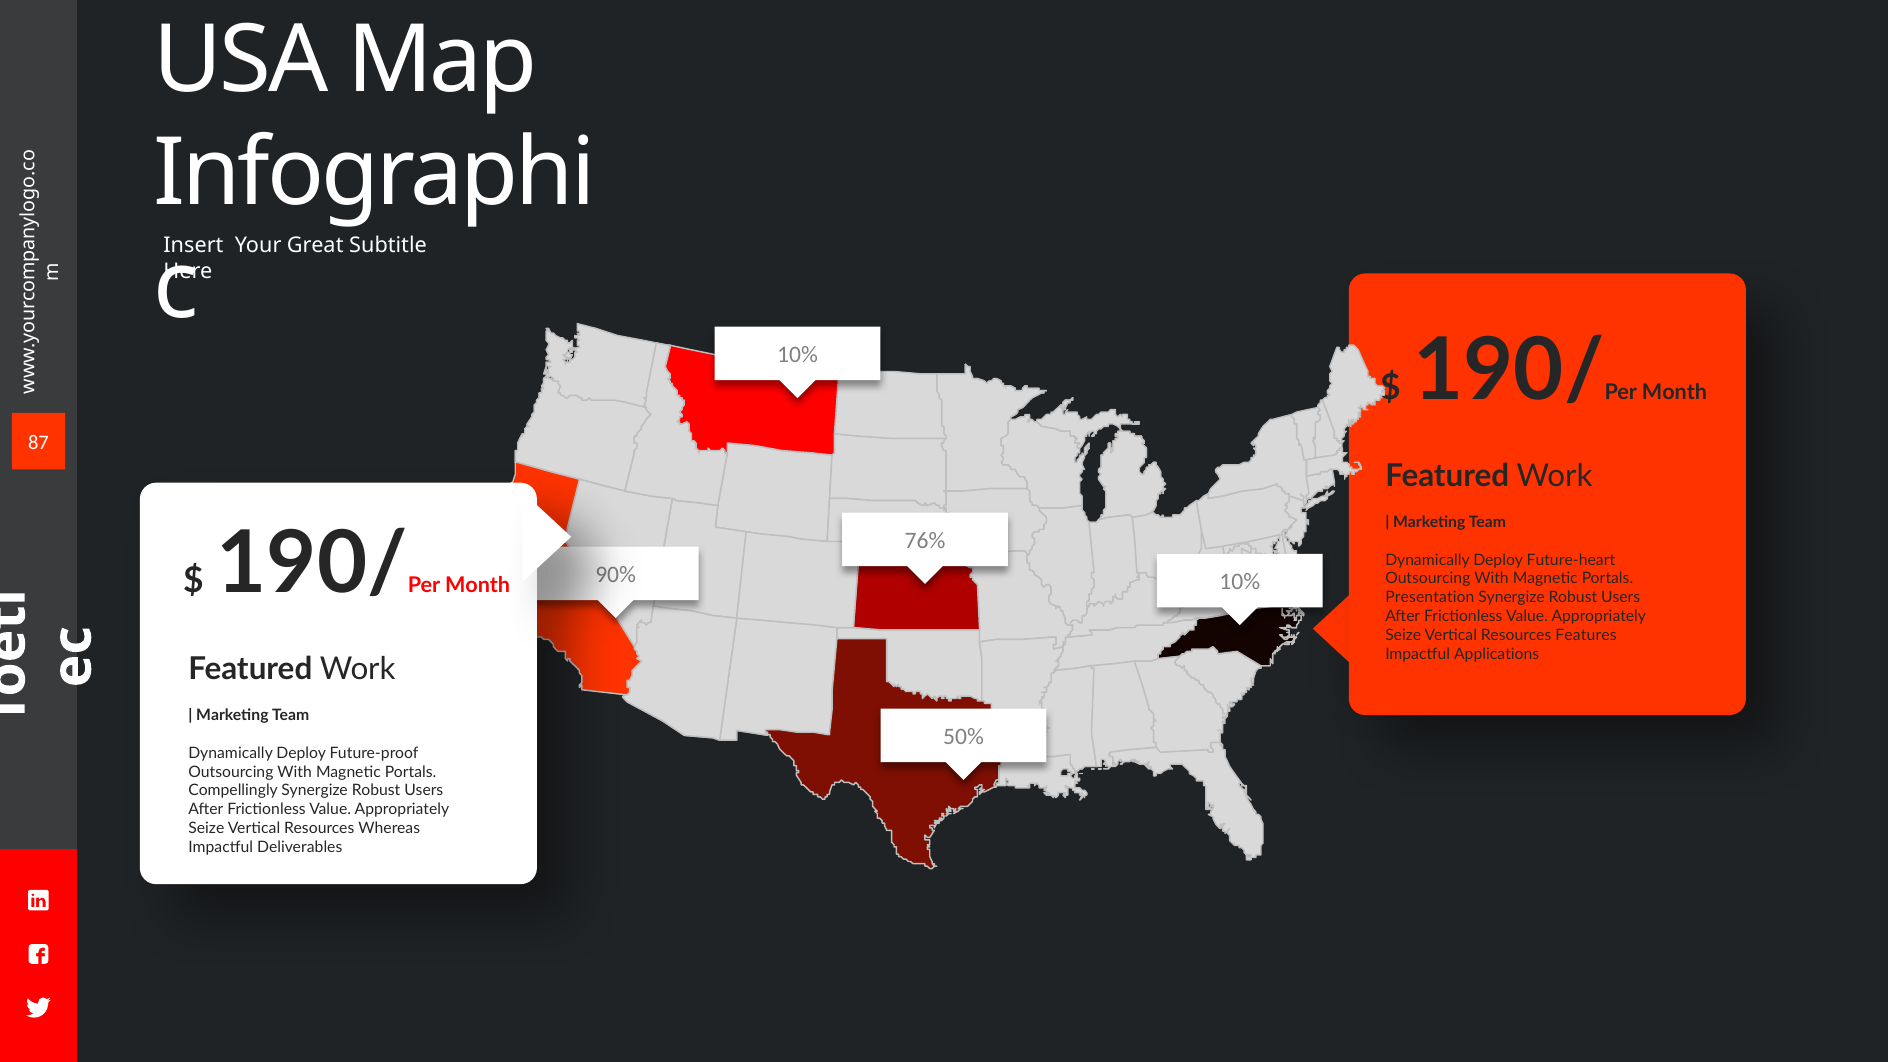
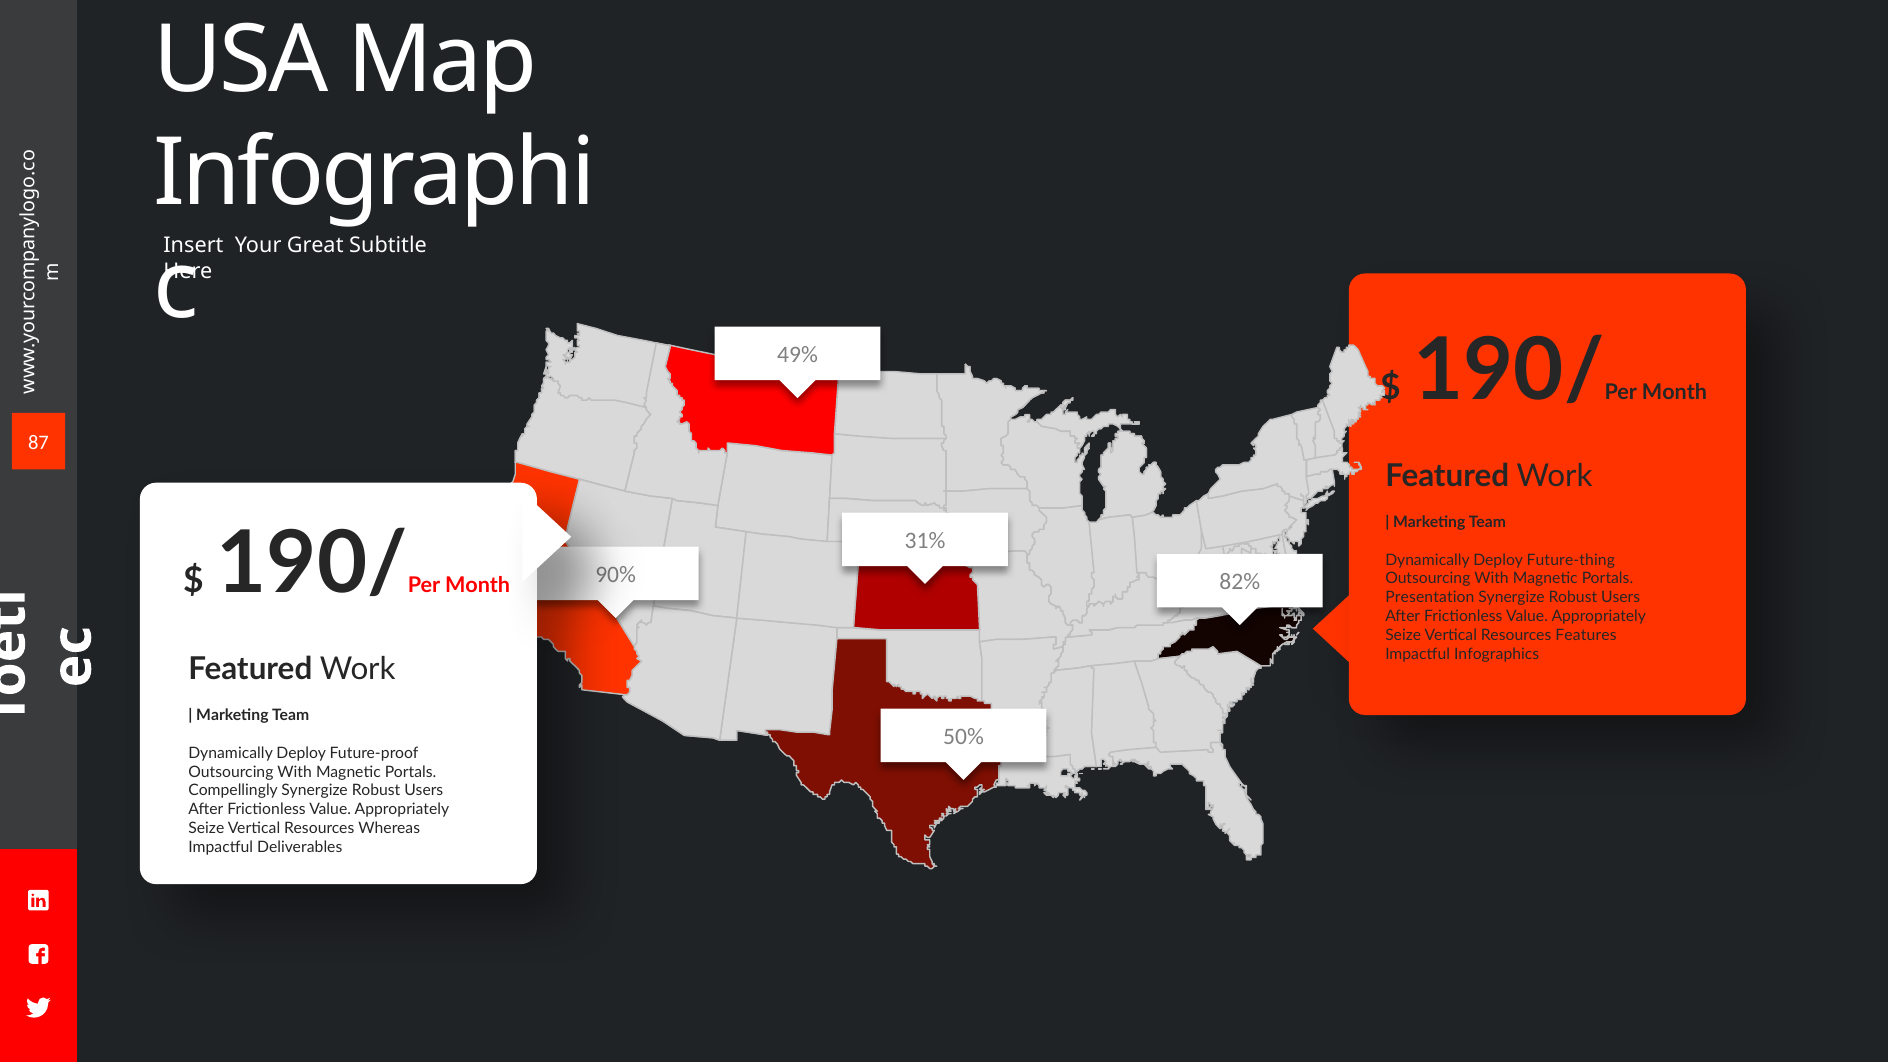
10% at (798, 355): 10% -> 49%
76%: 76% -> 31%
Future-heart: Future-heart -> Future-thing
10% at (1240, 582): 10% -> 82%
Applications: Applications -> Infographics
